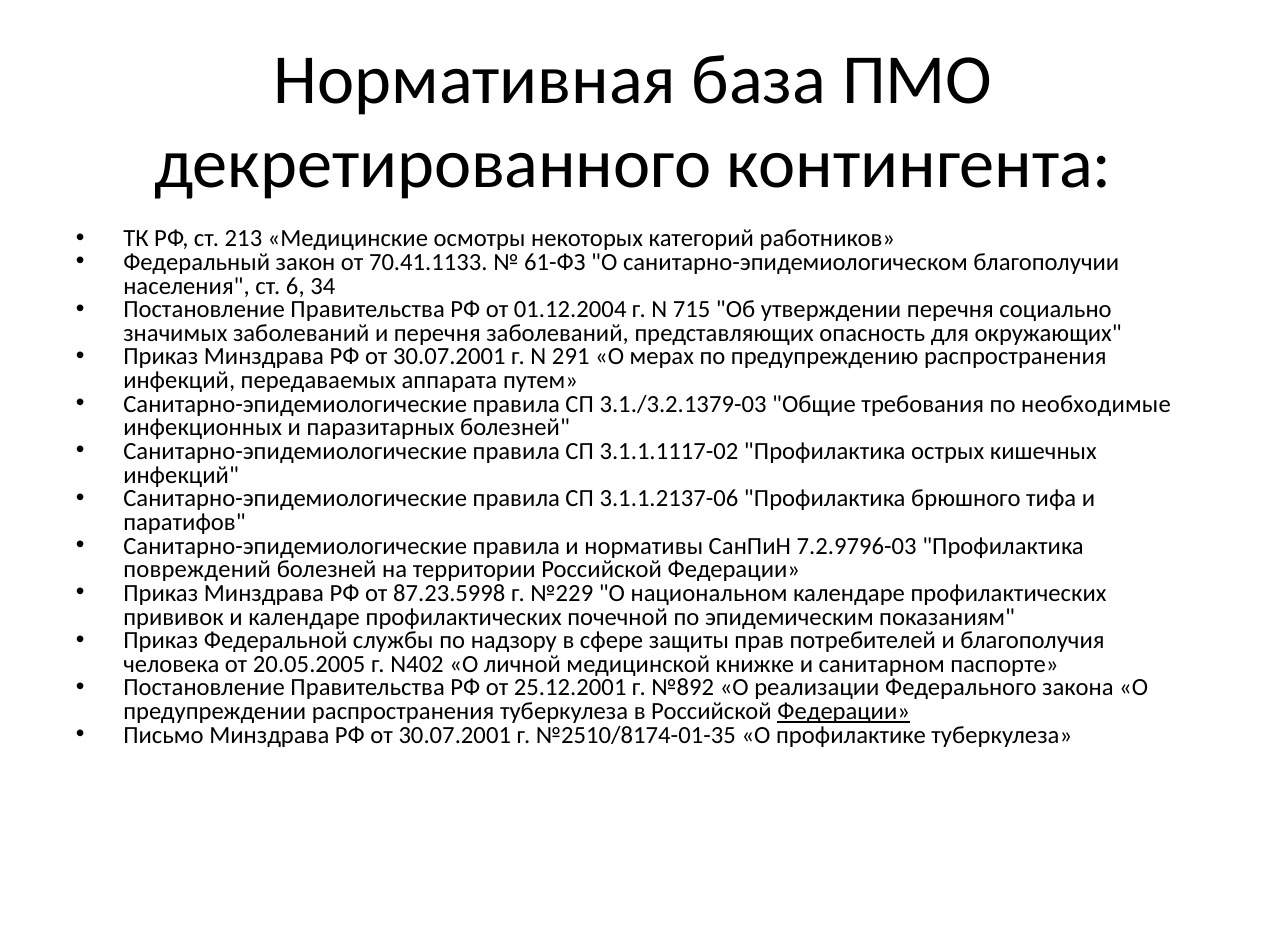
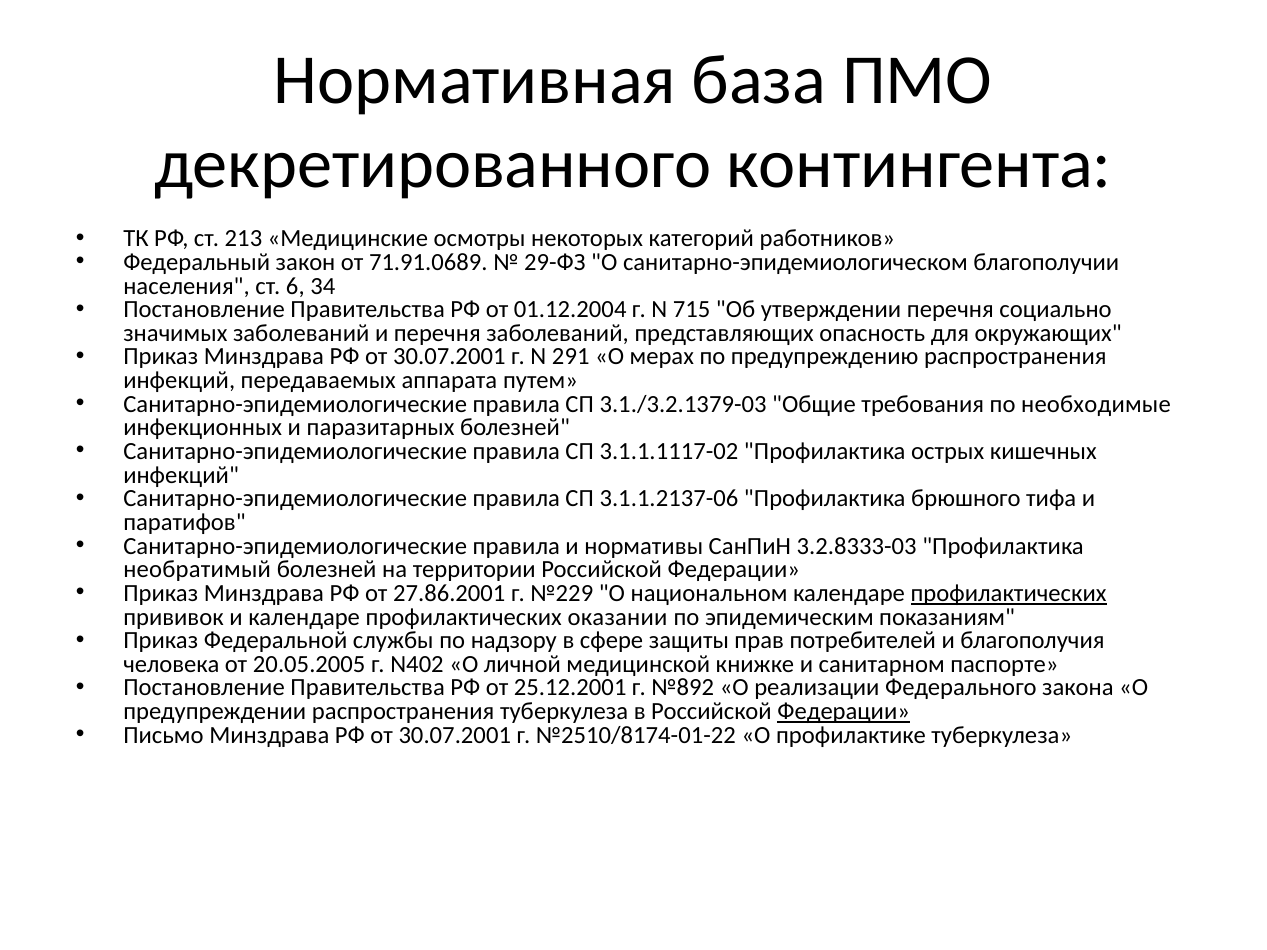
70.41.1133: 70.41.1133 -> 71.91.0689
61-ФЗ: 61-ФЗ -> 29-ФЗ
7.2.9796-03: 7.2.9796-03 -> 3.2.8333-03
повреждений: повреждений -> необратимый
87.23.5998: 87.23.5998 -> 27.86.2001
профилактических at (1009, 593) underline: none -> present
почечной: почечной -> оказании
№2510/8174-01-35: №2510/8174-01-35 -> №2510/8174-01-22
